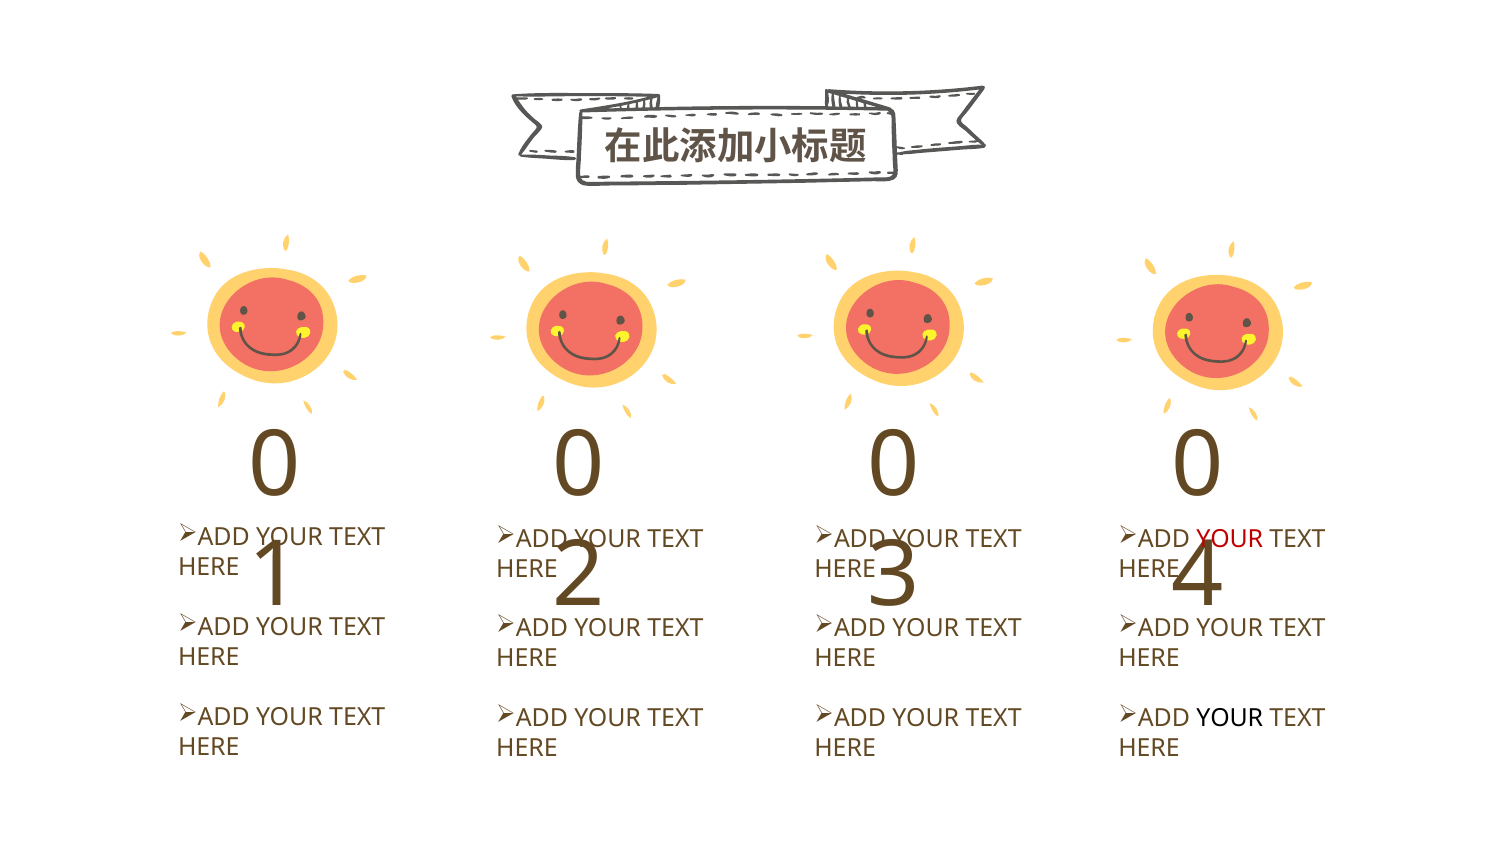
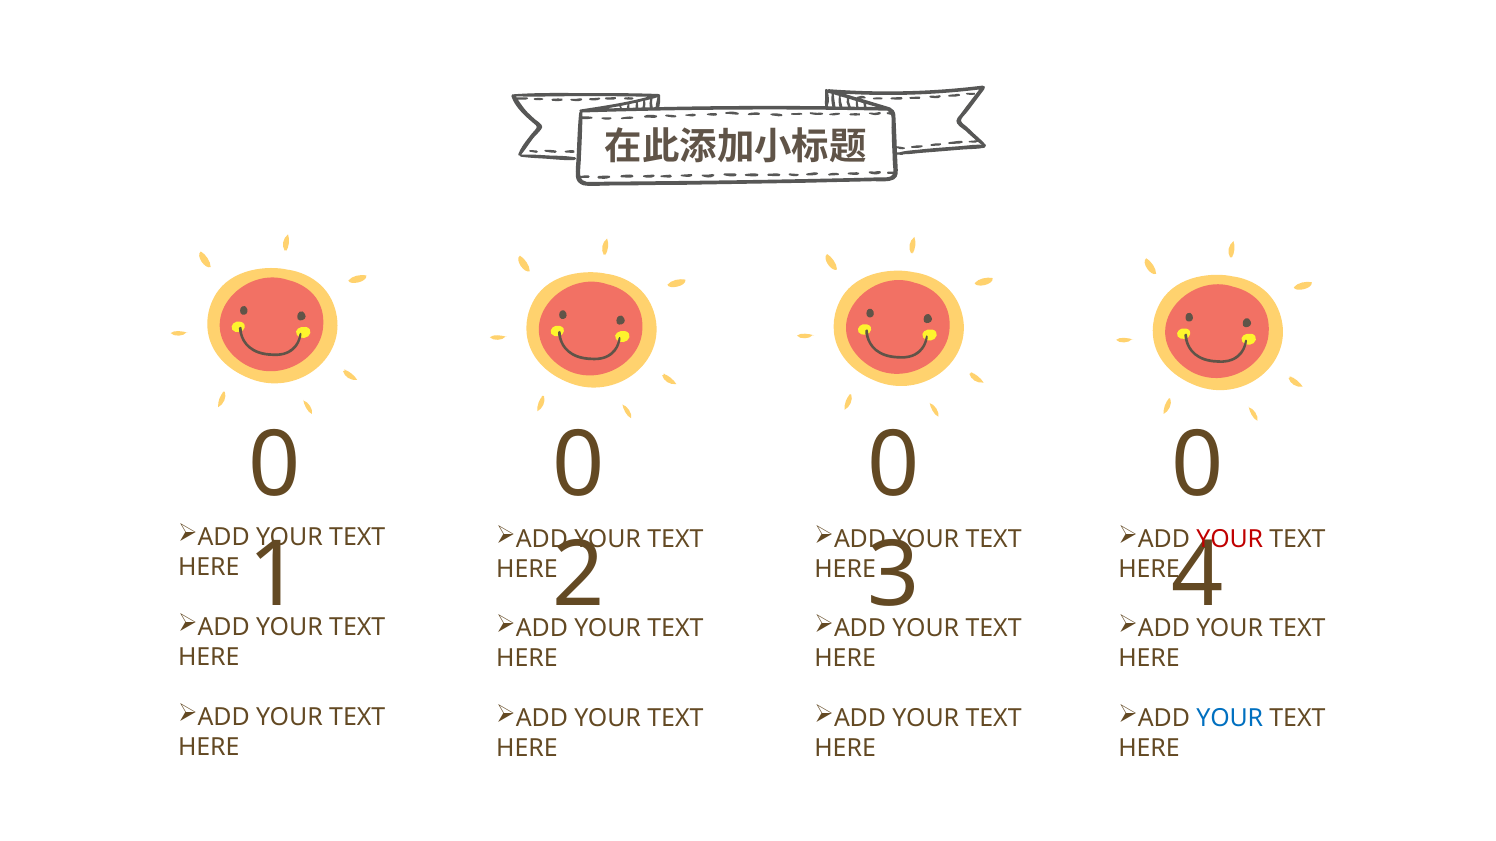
YOUR at (1230, 719) colour: black -> blue
